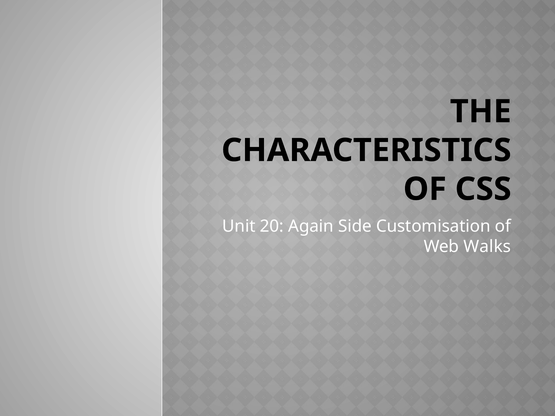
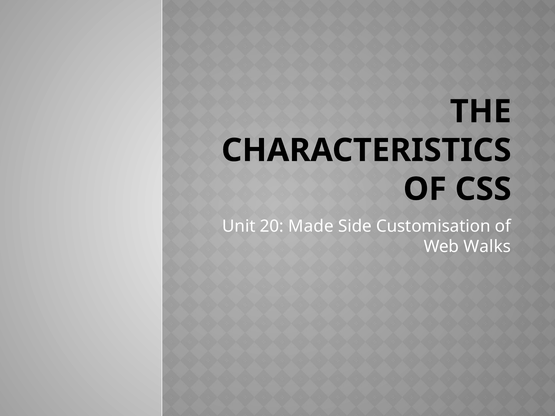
Again: Again -> Made
